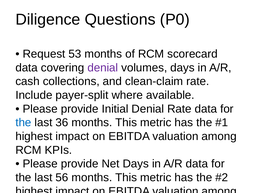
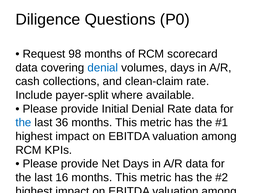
53: 53 -> 98
denial at (103, 68) colour: purple -> blue
56: 56 -> 16
